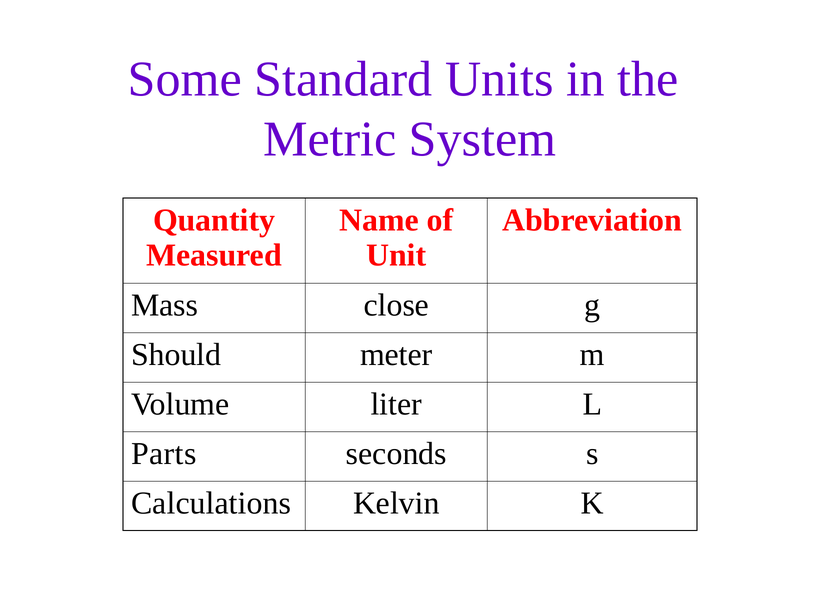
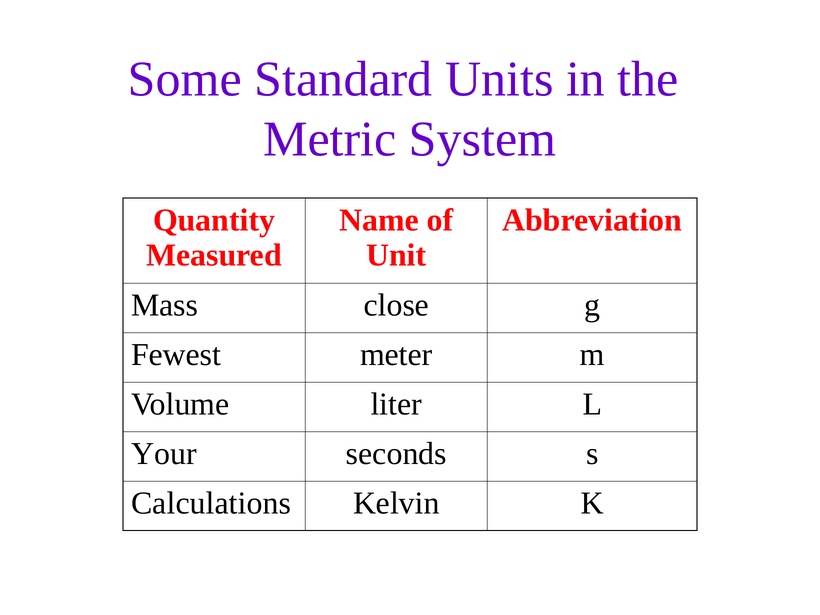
Should: Should -> Fewest
Parts: Parts -> Your
